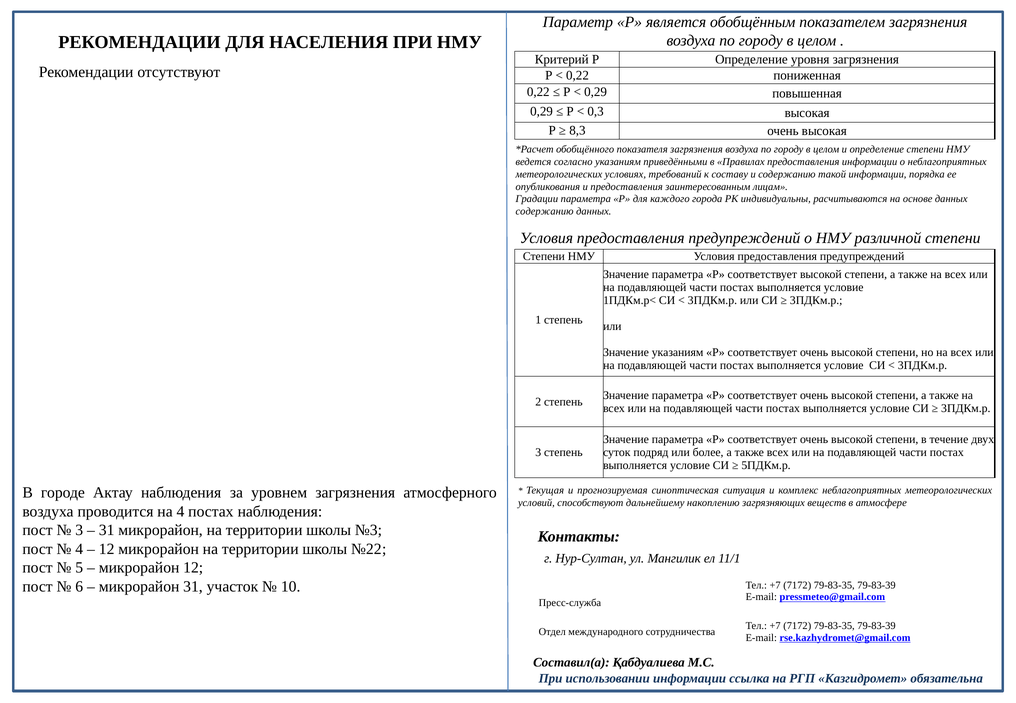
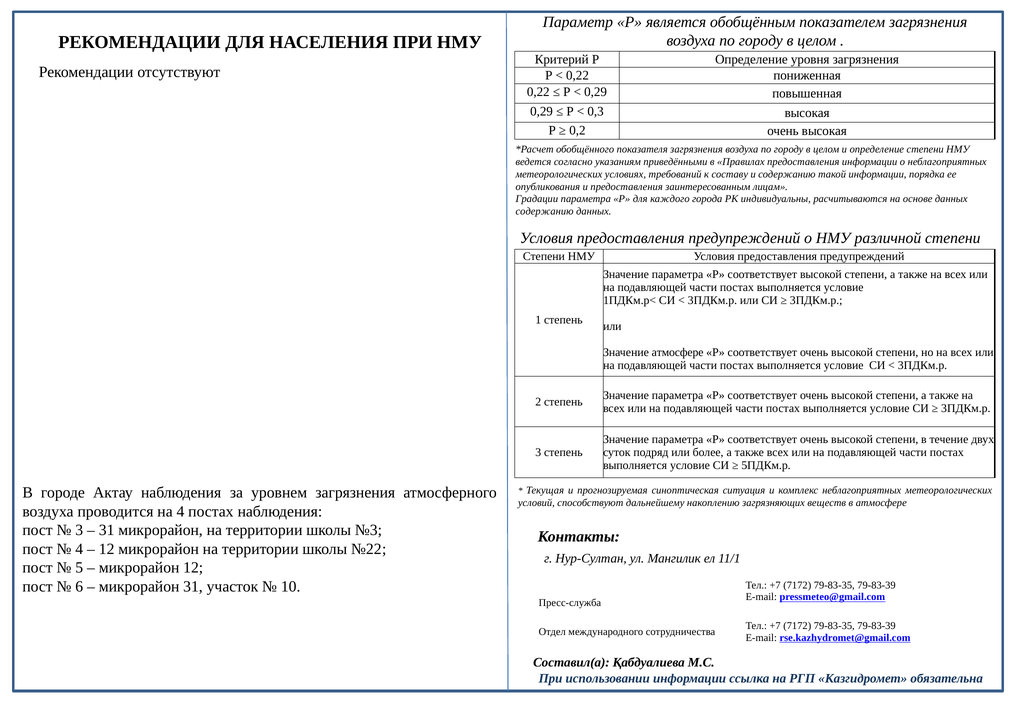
8,3: 8,3 -> 0,2
Значение указаниям: указаниям -> атмосфере
